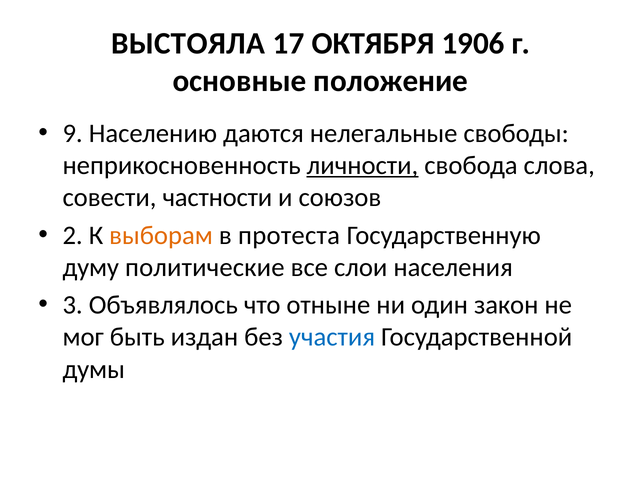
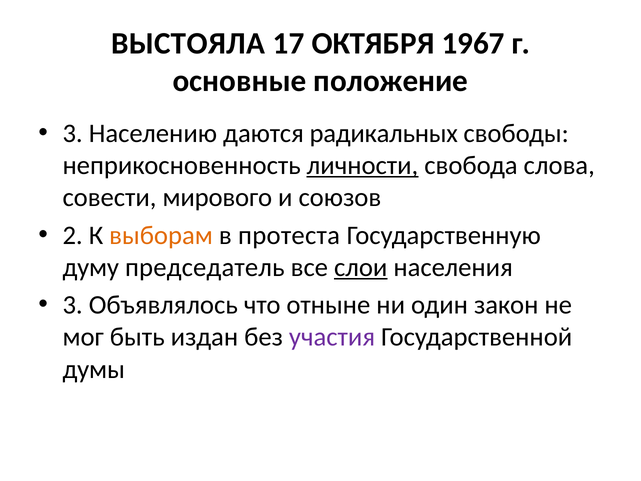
1906: 1906 -> 1967
9 at (73, 133): 9 -> 3
нелегальные: нелегальные -> радикальных
частности: частности -> мирового
политические: политические -> председатель
слои underline: none -> present
участия colour: blue -> purple
